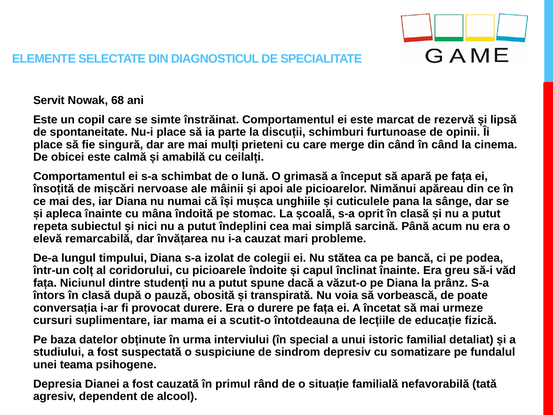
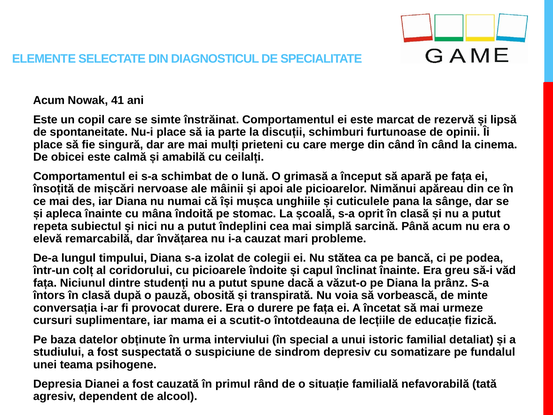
Servit at (49, 100): Servit -> Acum
68: 68 -> 41
poate: poate -> minte
